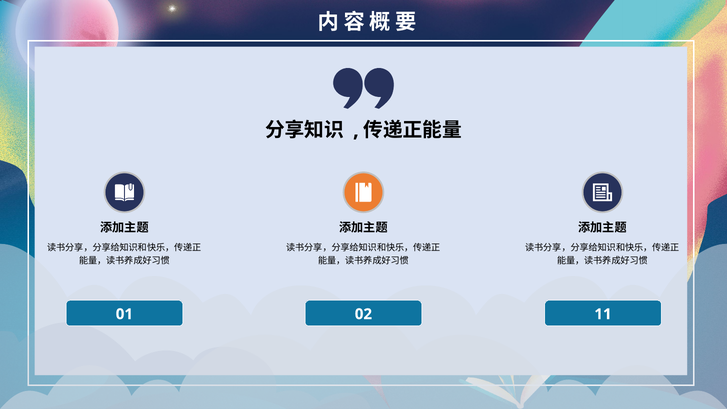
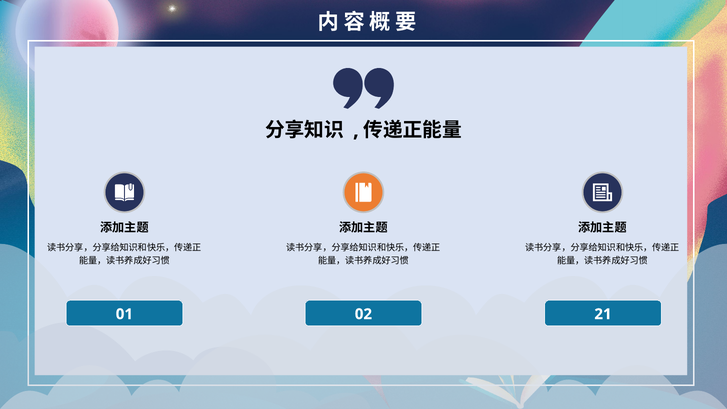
11: 11 -> 21
